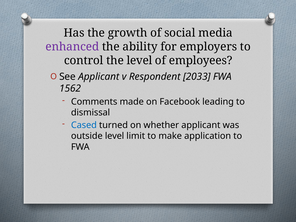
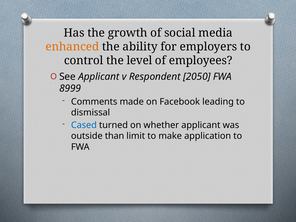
enhanced colour: purple -> orange
2033: 2033 -> 2050
1562: 1562 -> 8999
outside level: level -> than
